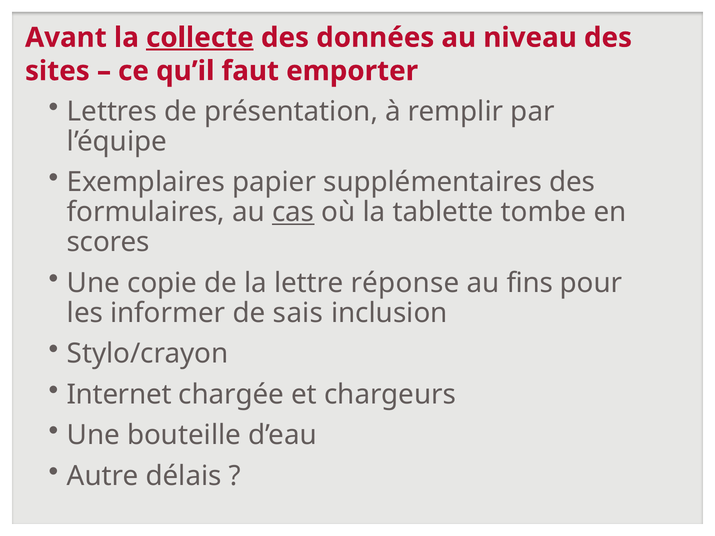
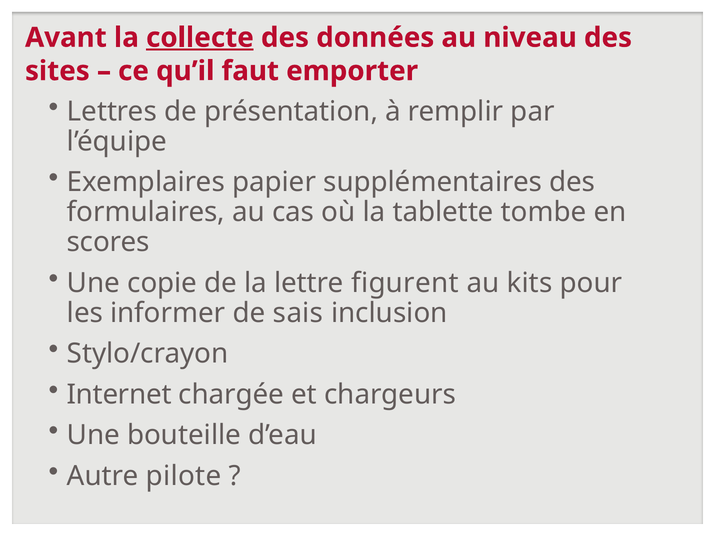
cas underline: present -> none
réponse: réponse -> figurent
fins: fins -> kits
délais: délais -> pilote
